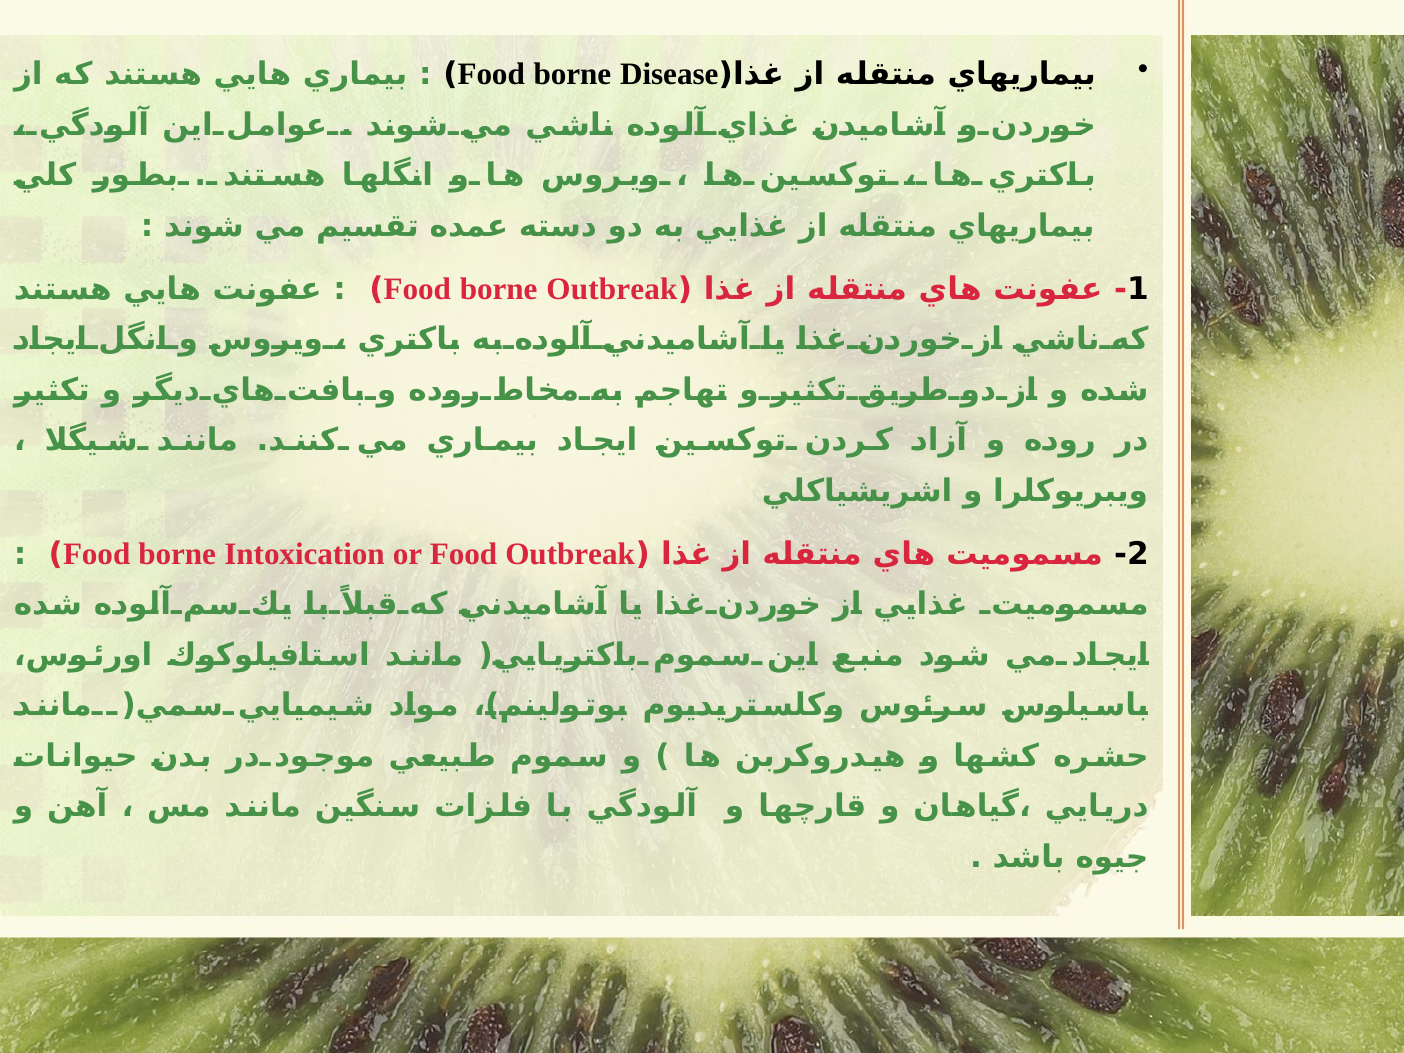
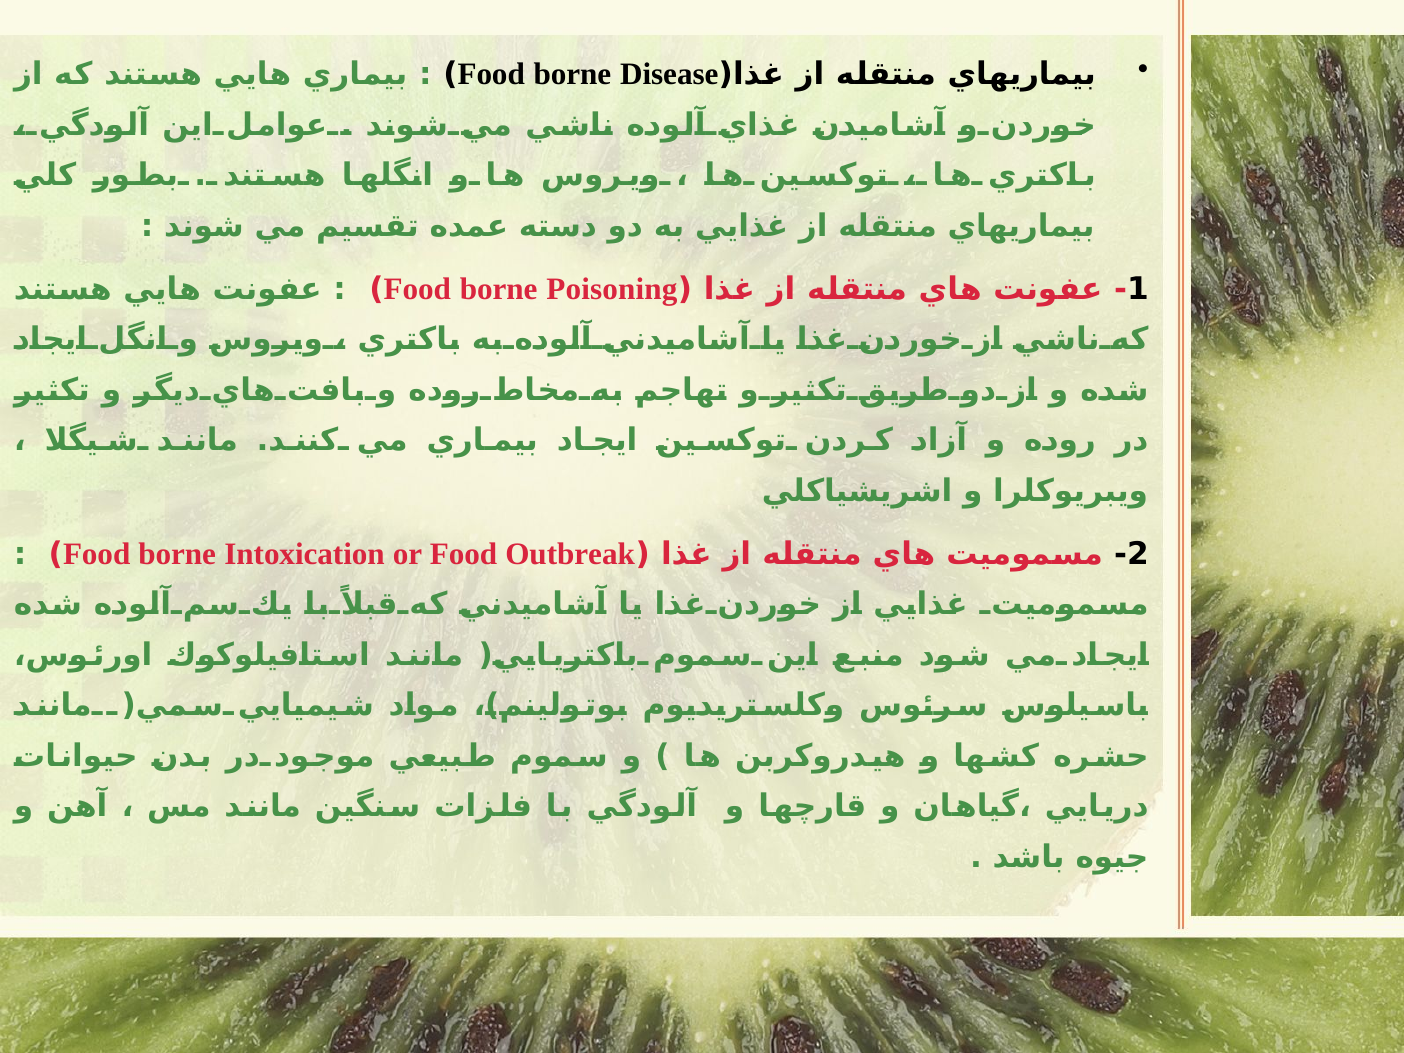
borne Outbreak: Outbreak -> Poisoning
